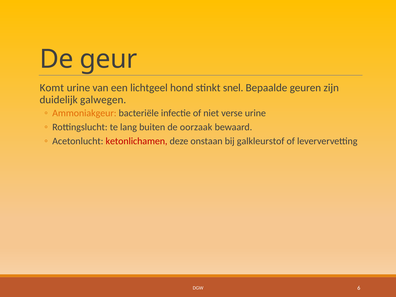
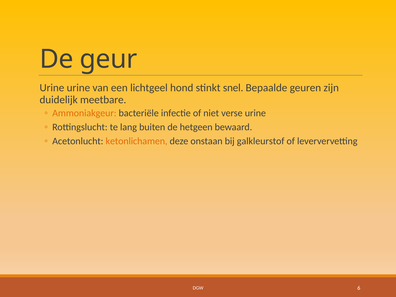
Komt at (52, 88): Komt -> Urine
galwegen: galwegen -> meetbare
oorzaak: oorzaak -> hetgeen
ketonlichamen colour: red -> orange
